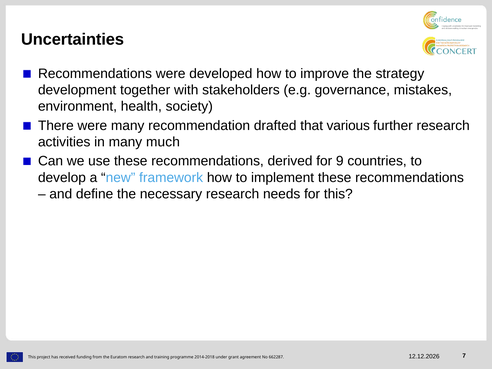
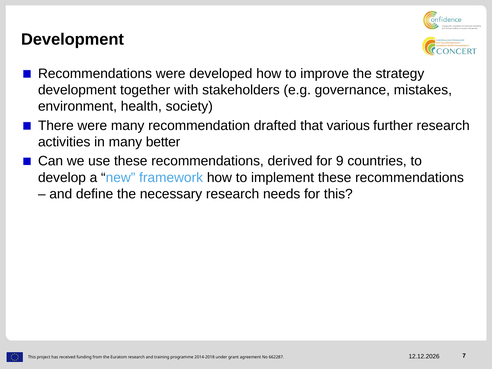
Uncertainties at (72, 39): Uncertainties -> Development
much: much -> better
